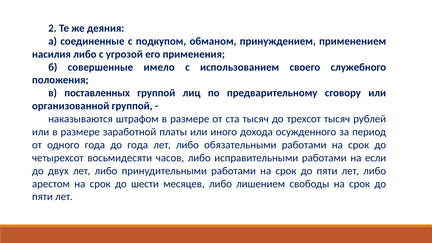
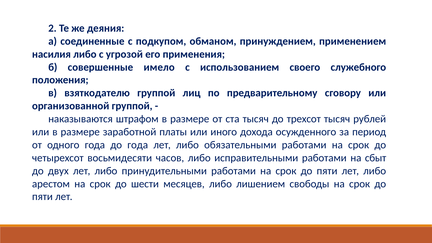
поставленных: поставленных -> взяткодателю
если: если -> сбыт
